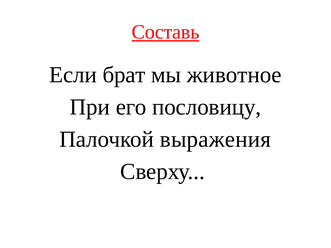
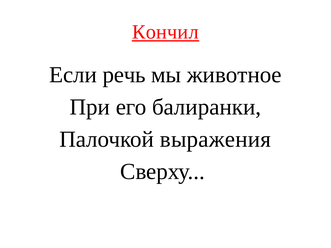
Составь: Составь -> Кончил
брат: брат -> речь
пословицу: пословицу -> балиранки
